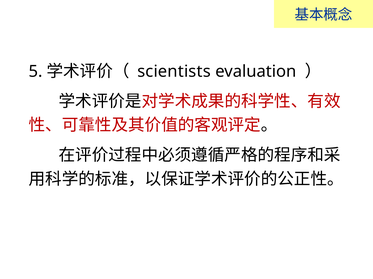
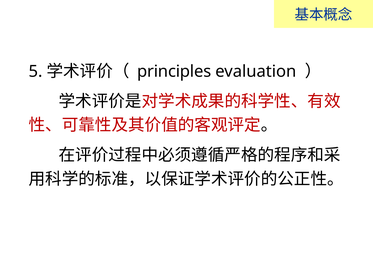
scientists: scientists -> principles
